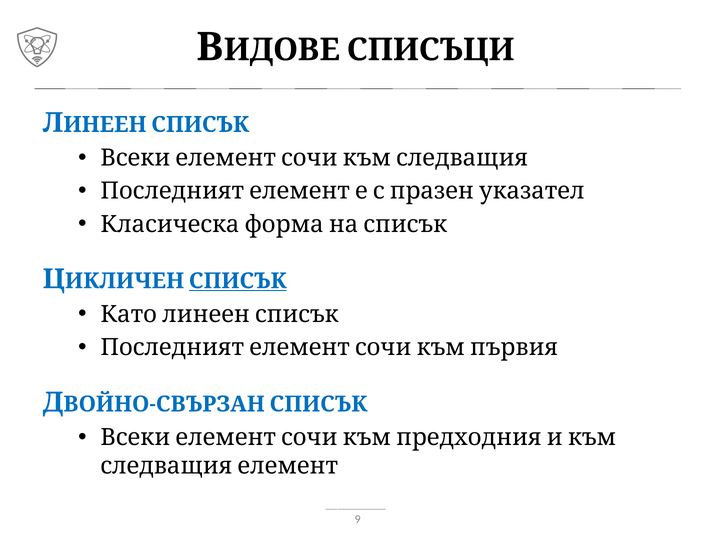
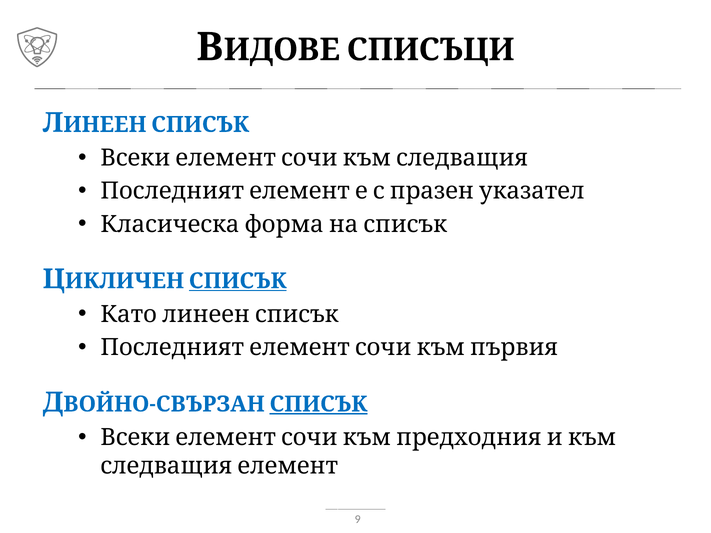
СПИСЪК at (319, 404) underline: none -> present
